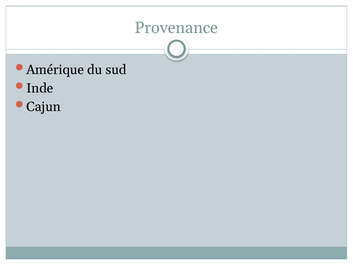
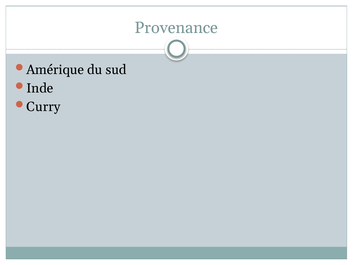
Cajun: Cajun -> Curry
